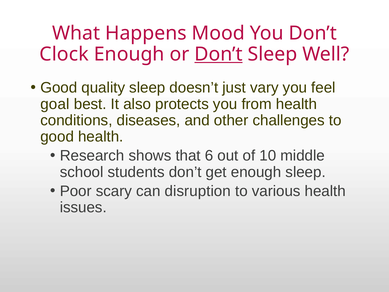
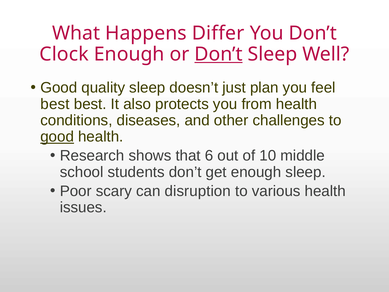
Mood: Mood -> Differ
vary: vary -> plan
goal at (55, 104): goal -> best
good at (57, 137) underline: none -> present
